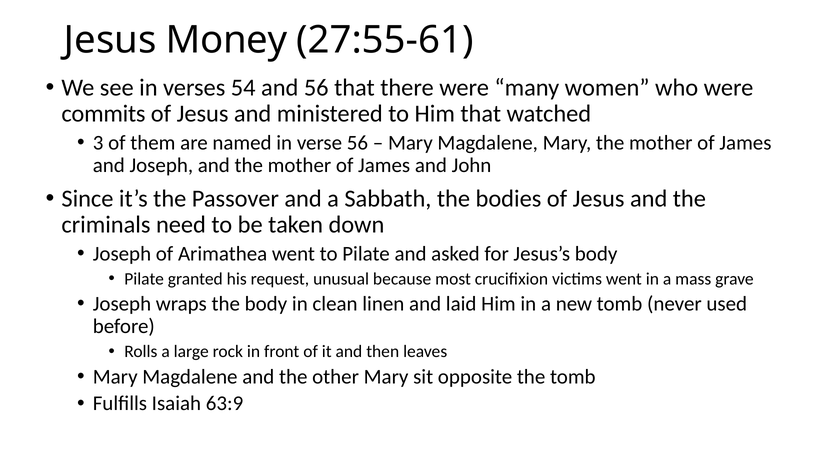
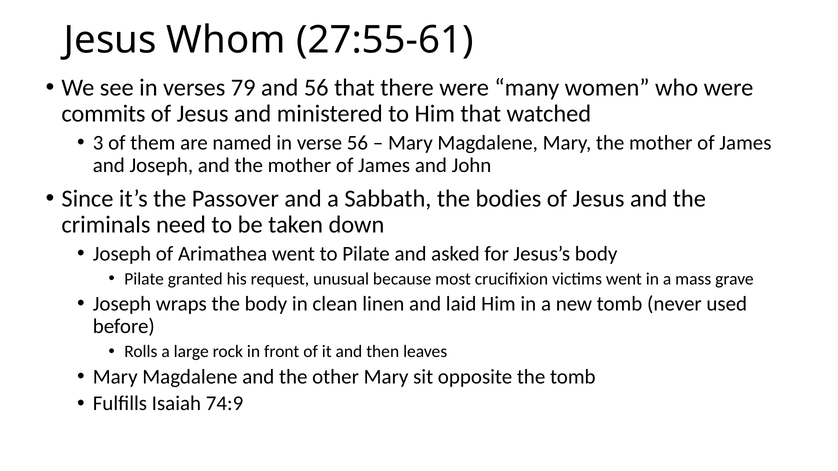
Money: Money -> Whom
54: 54 -> 79
63:9: 63:9 -> 74:9
